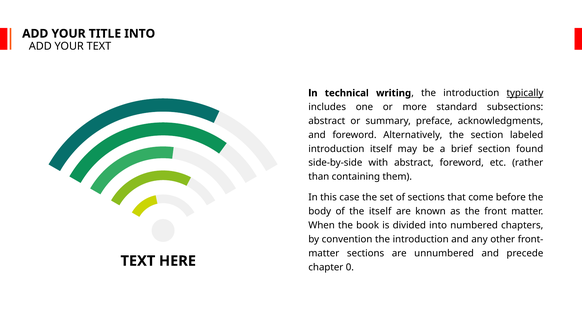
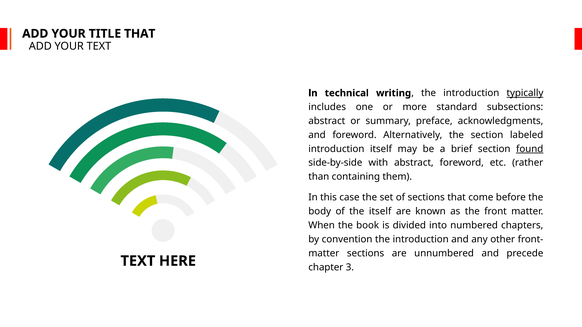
TITLE INTO: INTO -> THAT
found underline: none -> present
0: 0 -> 3
